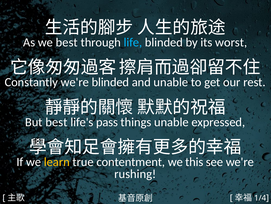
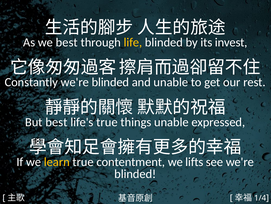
life colour: light blue -> yellow
worst: worst -> invest
life's pass: pass -> true
this: this -> lifts
rushing at (135, 173): rushing -> blinded
